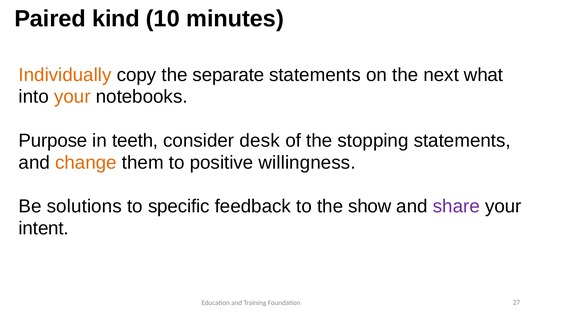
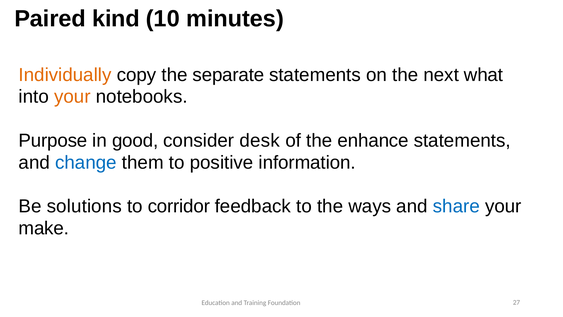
teeth: teeth -> good
stopping: stopping -> enhance
change colour: orange -> blue
willingness: willingness -> information
specific: specific -> corridor
show: show -> ways
share colour: purple -> blue
intent: intent -> make
